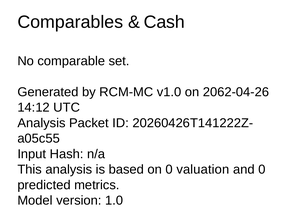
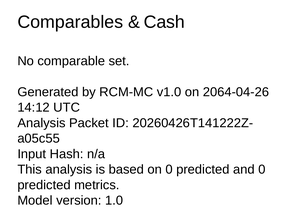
2062-04-26: 2062-04-26 -> 2064-04-26
on 0 valuation: valuation -> predicted
